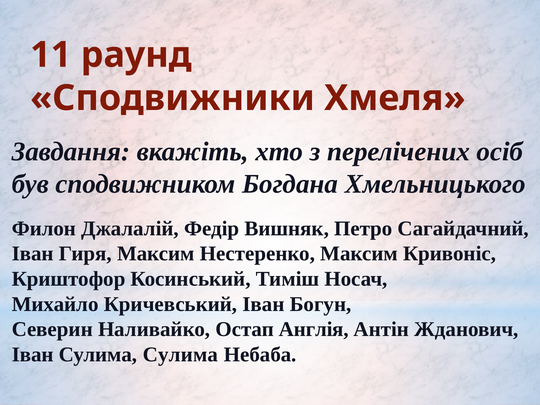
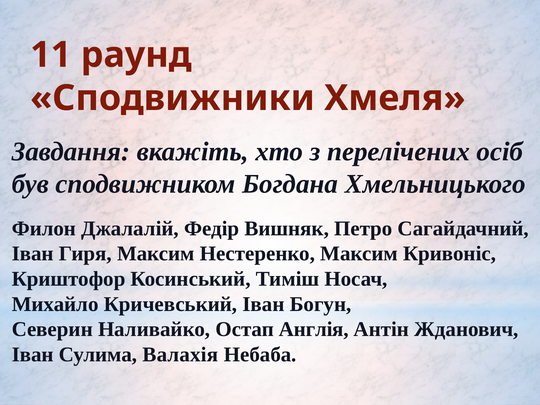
Сулима Сулима: Сулима -> Валахія
